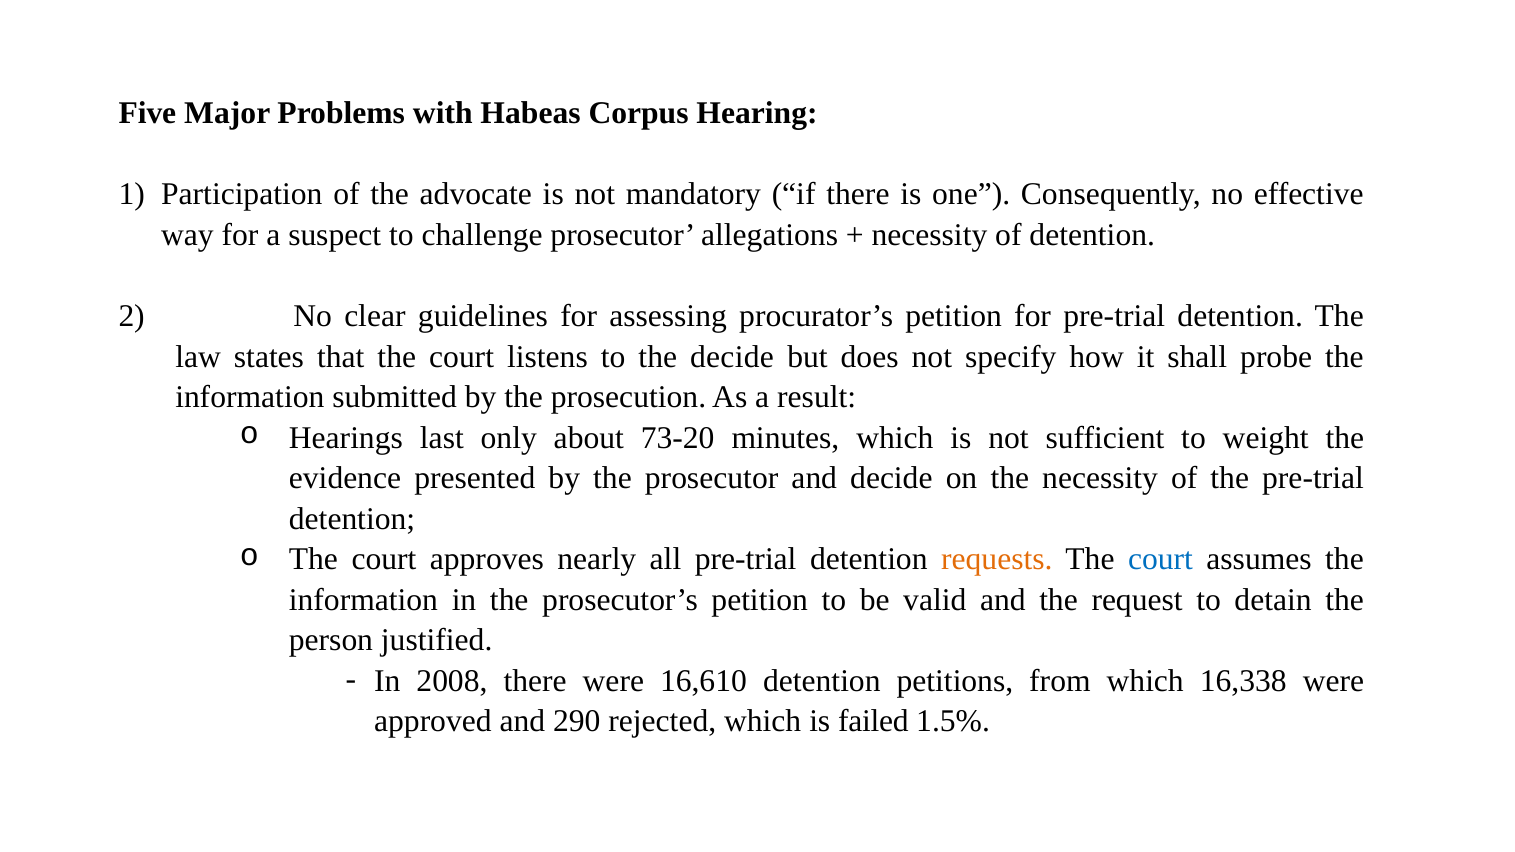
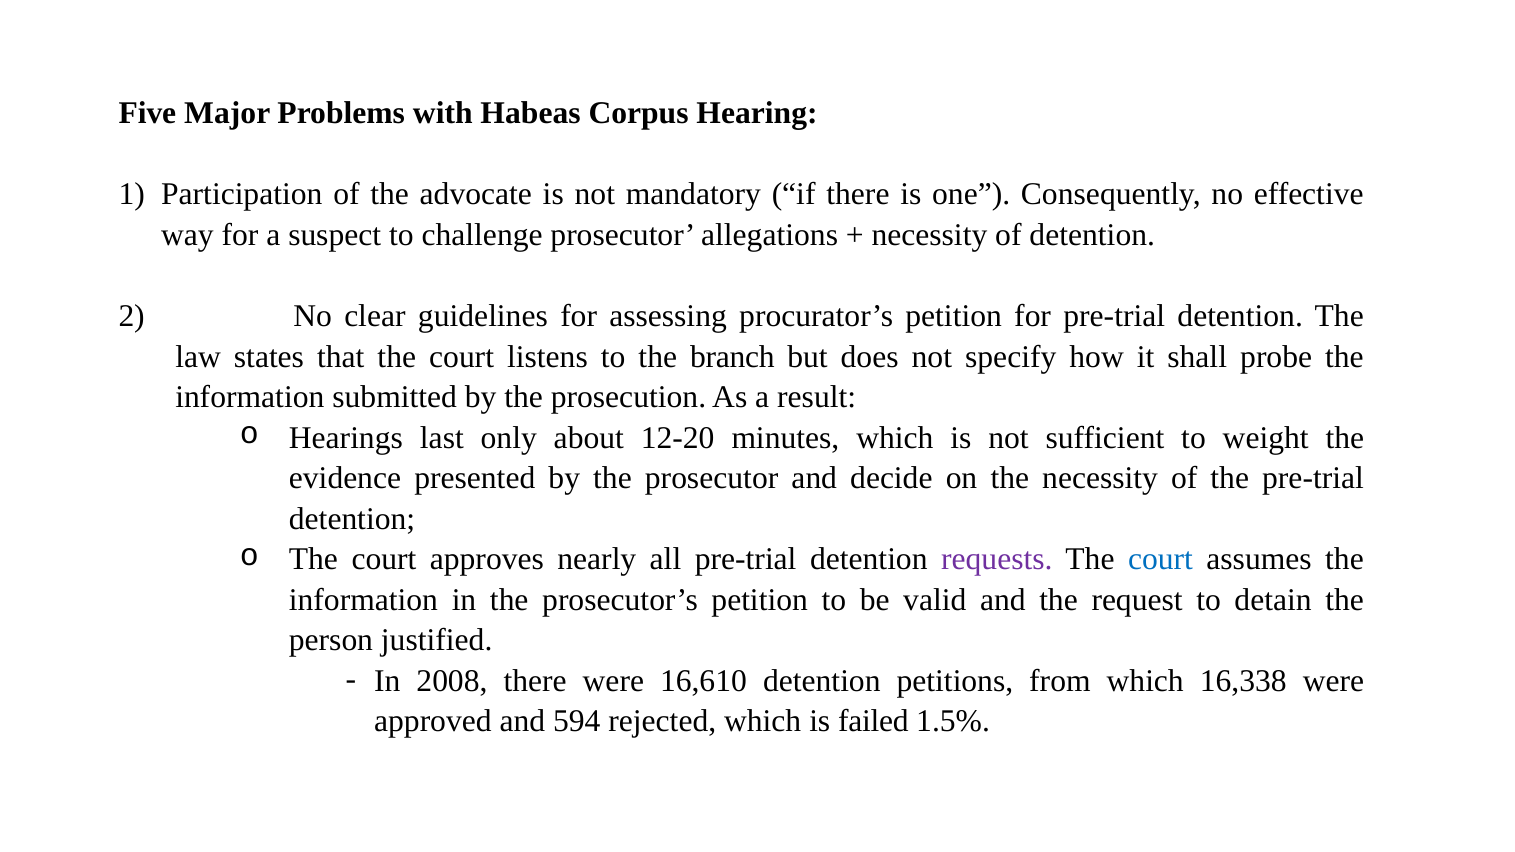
the decide: decide -> branch
73-20: 73-20 -> 12-20
requests colour: orange -> purple
290: 290 -> 594
